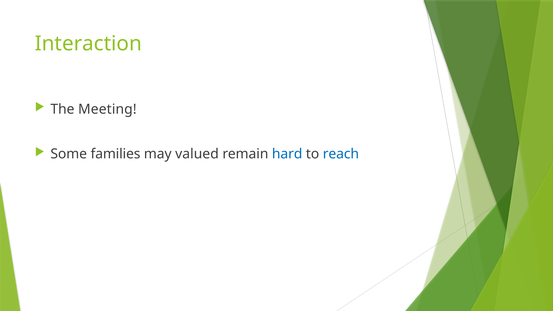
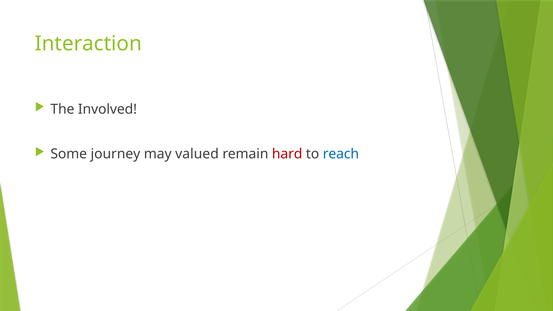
Meeting: Meeting -> Involved
families: families -> journey
hard colour: blue -> red
